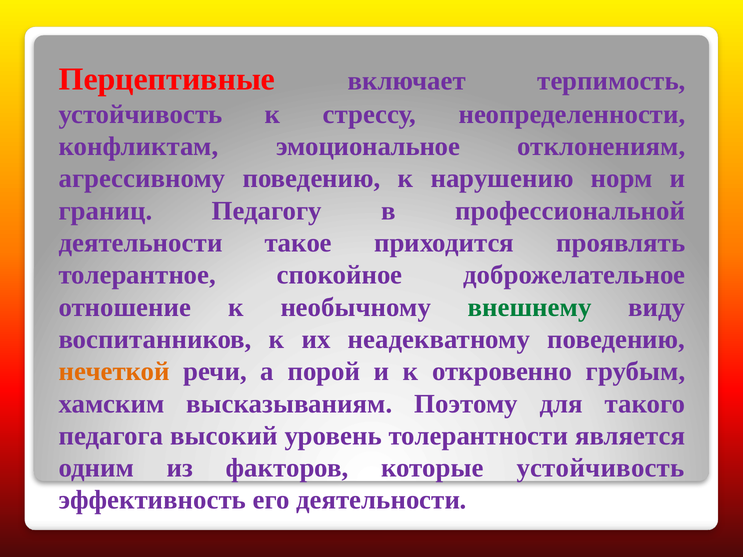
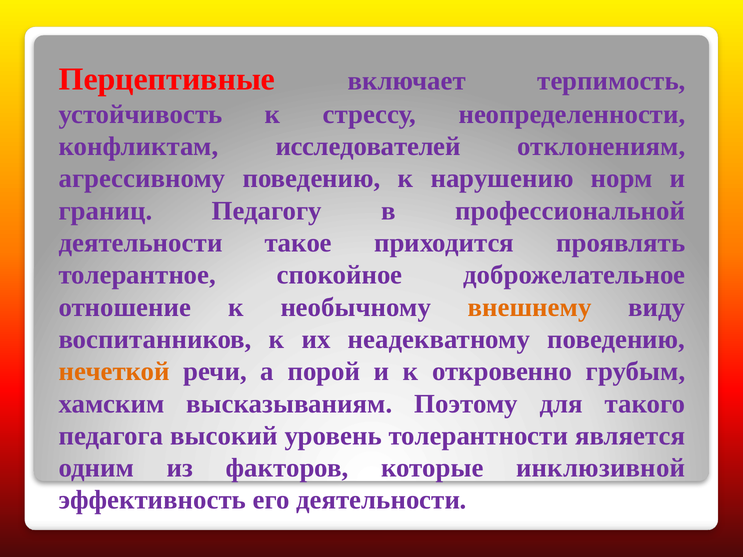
эмоциональное: эмоциональное -> исследователей
внешнему colour: green -> orange
которые устойчивость: устойчивость -> инклюзивной
